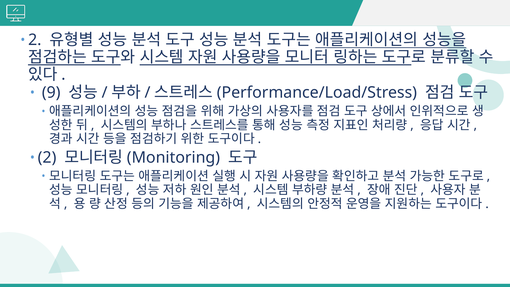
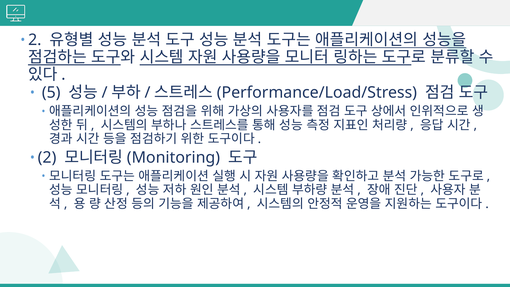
9: 9 -> 5
